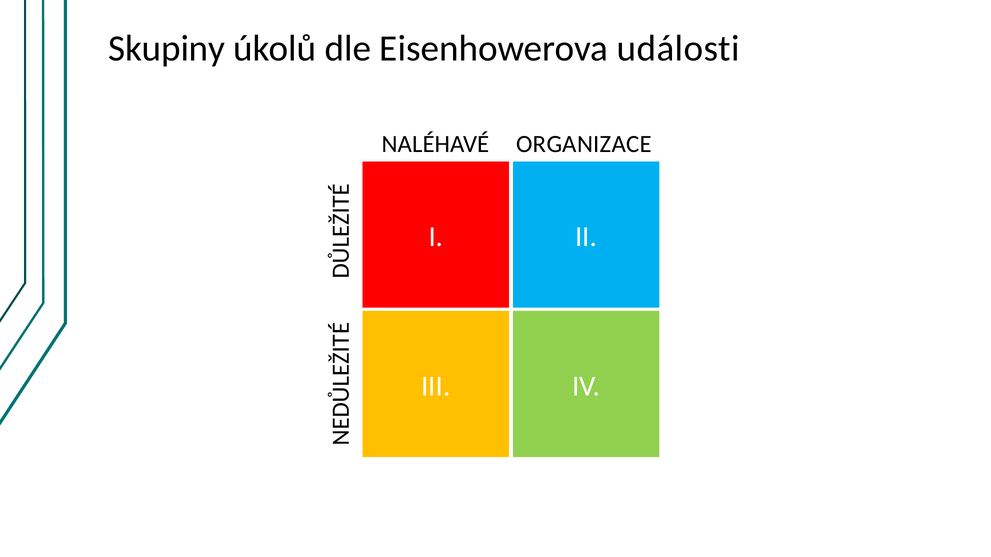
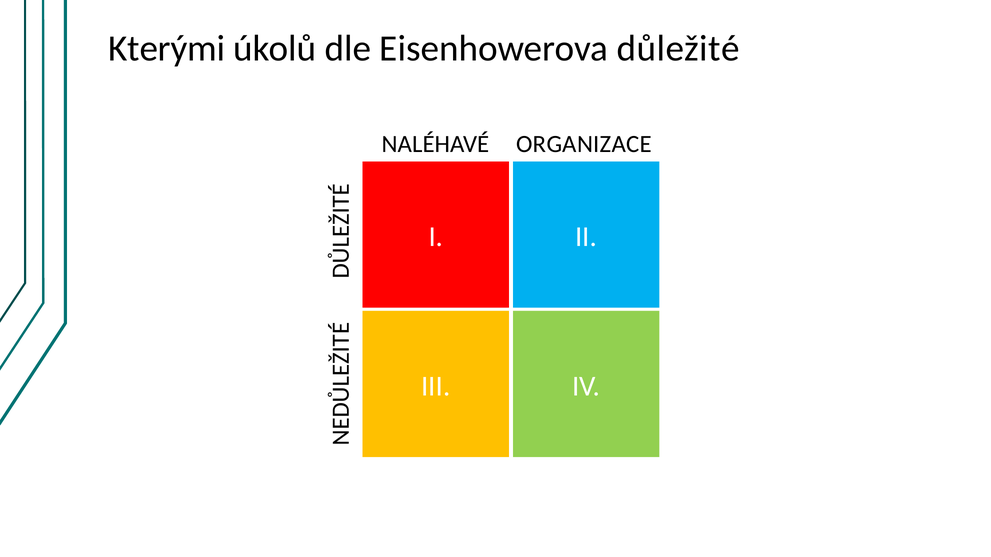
Skupiny: Skupiny -> Kterými
události: události -> důležité
